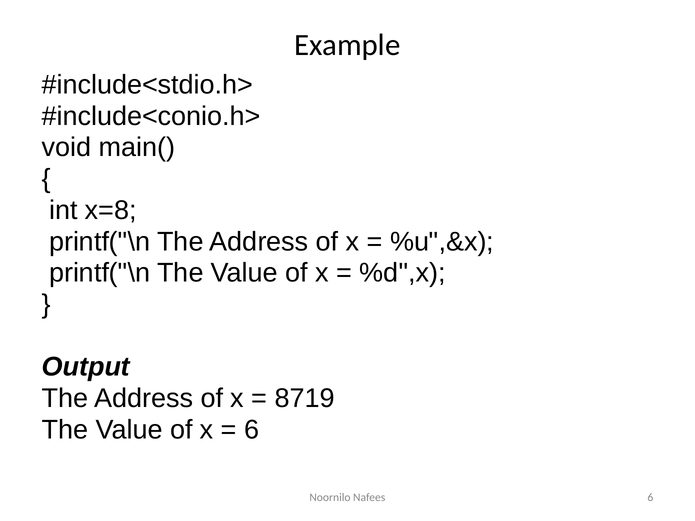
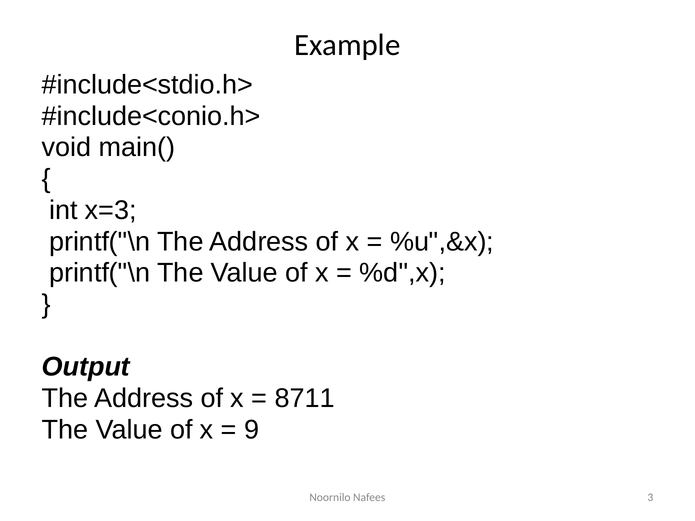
x=8: x=8 -> x=3
8719: 8719 -> 8711
6 at (252, 430): 6 -> 9
Nafees 6: 6 -> 3
